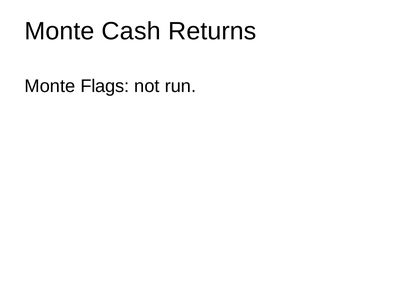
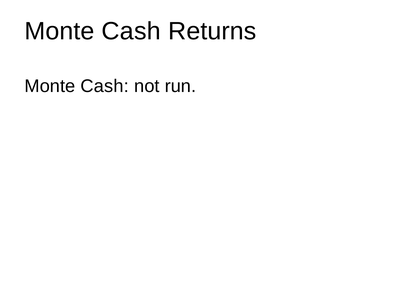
Flags at (105, 86): Flags -> Cash
